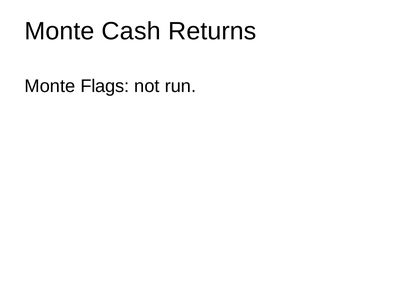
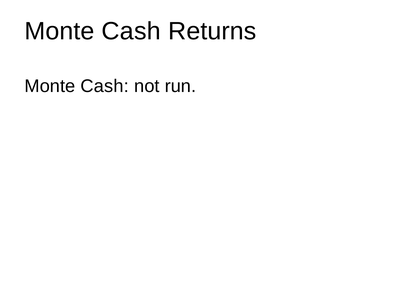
Flags at (105, 86): Flags -> Cash
